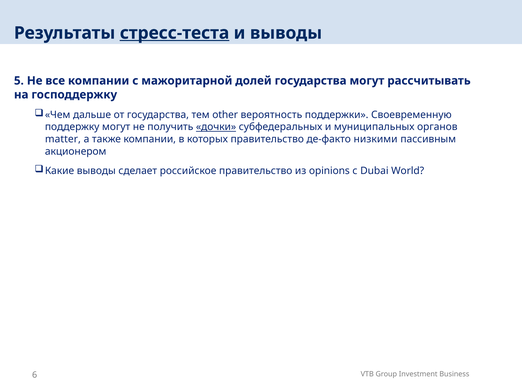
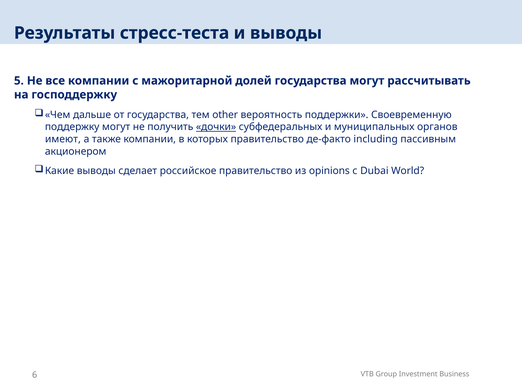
стресс-теста underline: present -> none
matter: matter -> имеют
низкими: низкими -> including
